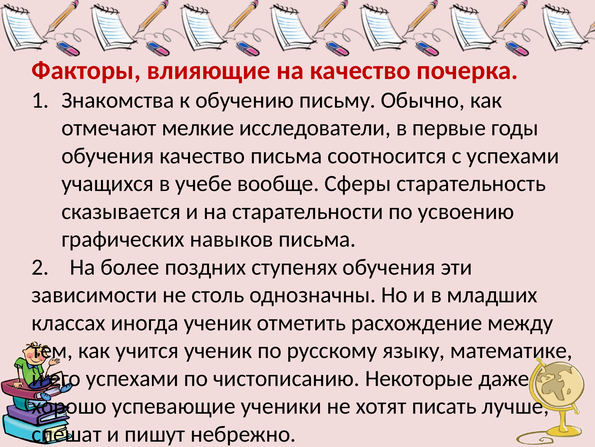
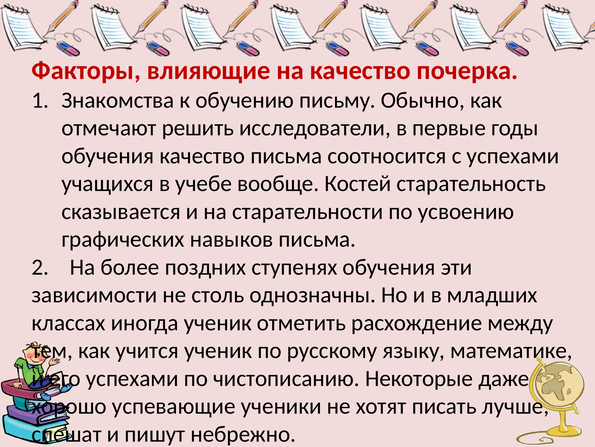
мелкие: мелкие -> решить
Сферы: Сферы -> Костей
